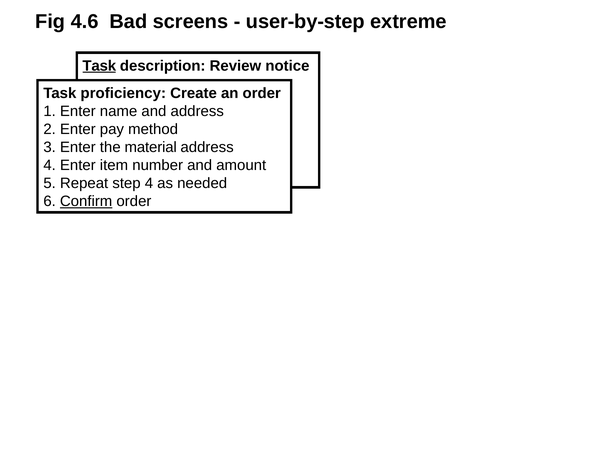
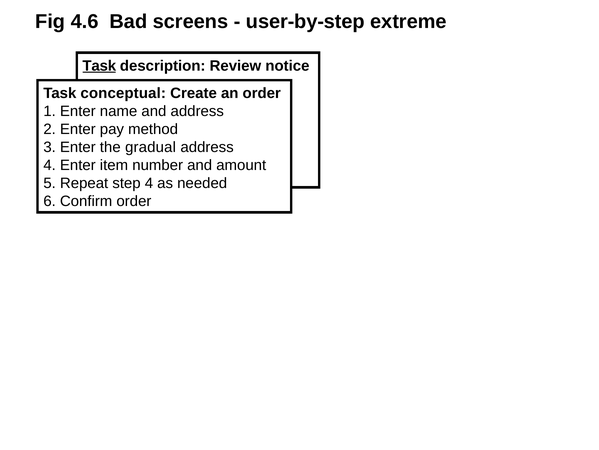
proficiency: proficiency -> conceptual
material: material -> gradual
Confirm underline: present -> none
